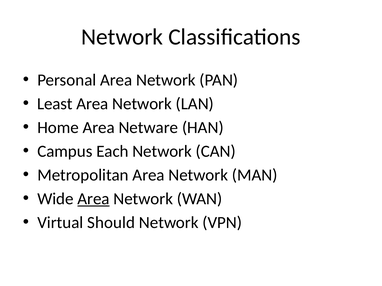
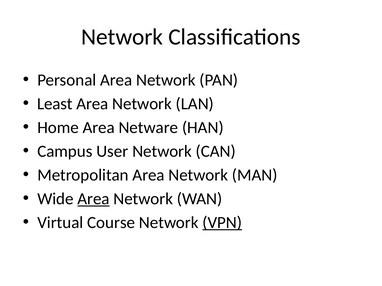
Each: Each -> User
Should: Should -> Course
VPN underline: none -> present
